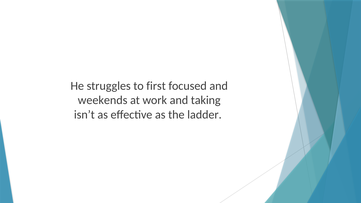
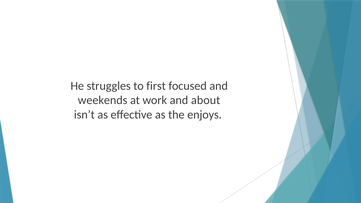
taking: taking -> about
ladder: ladder -> enjoys
